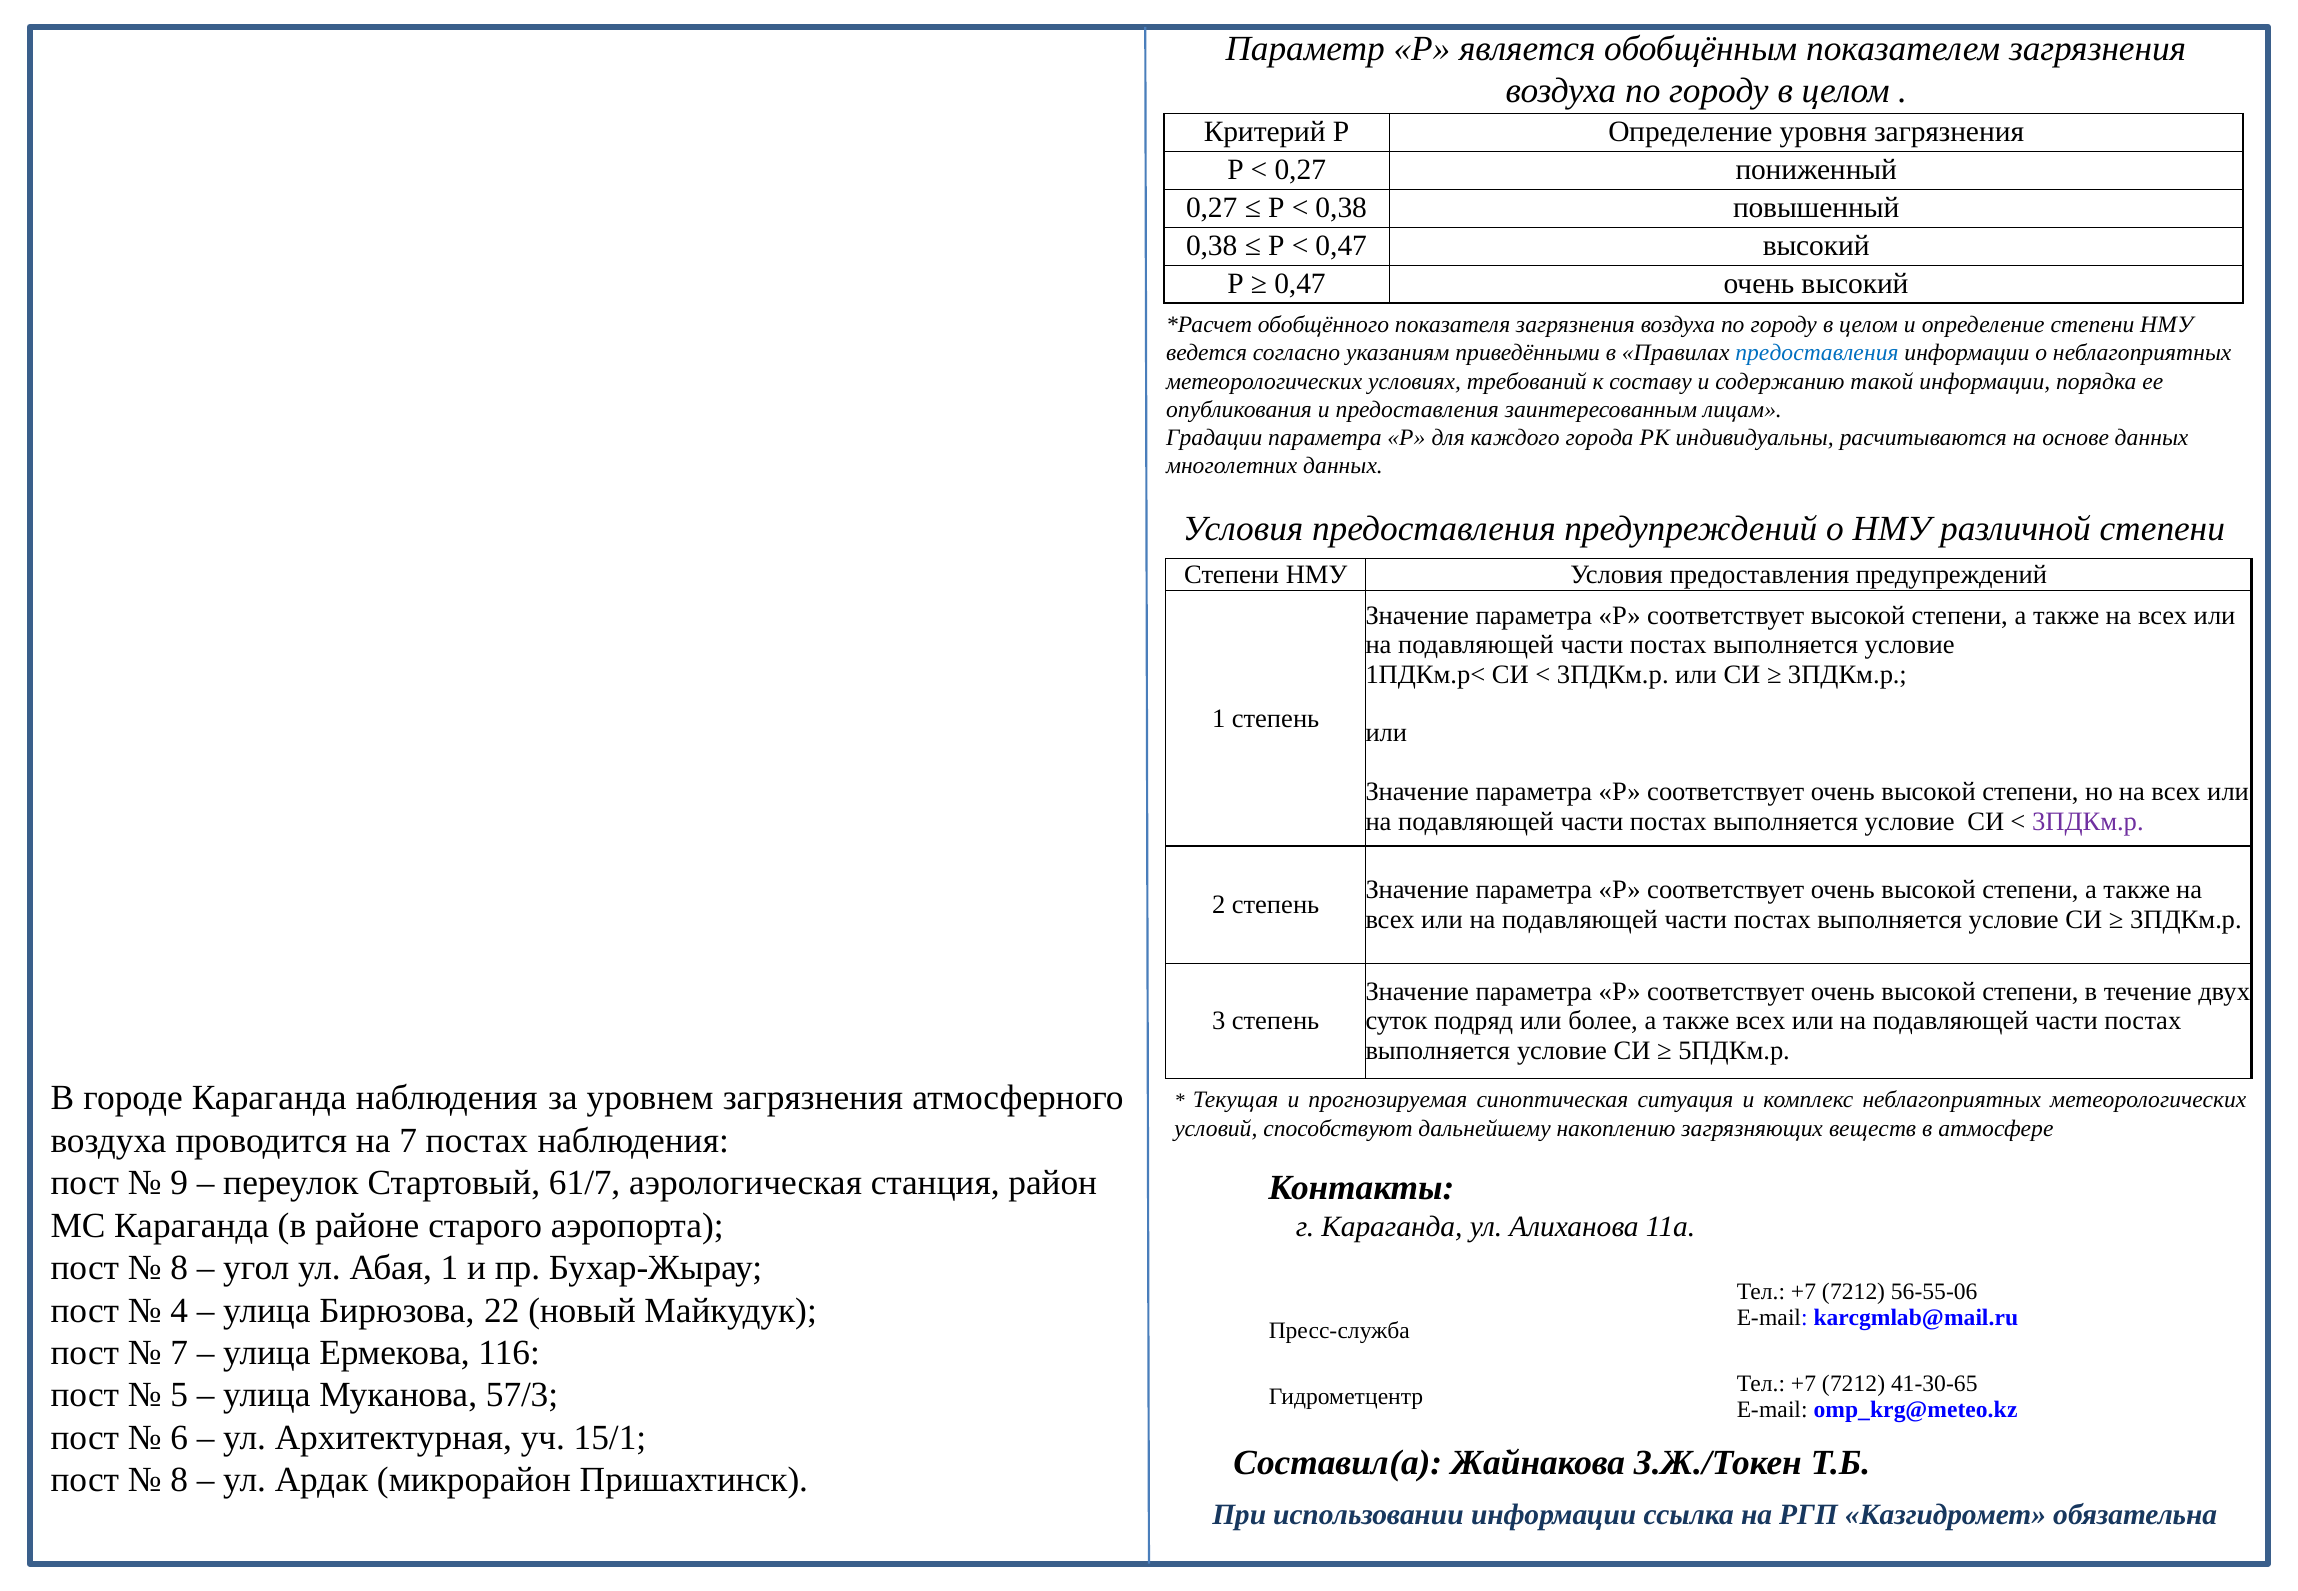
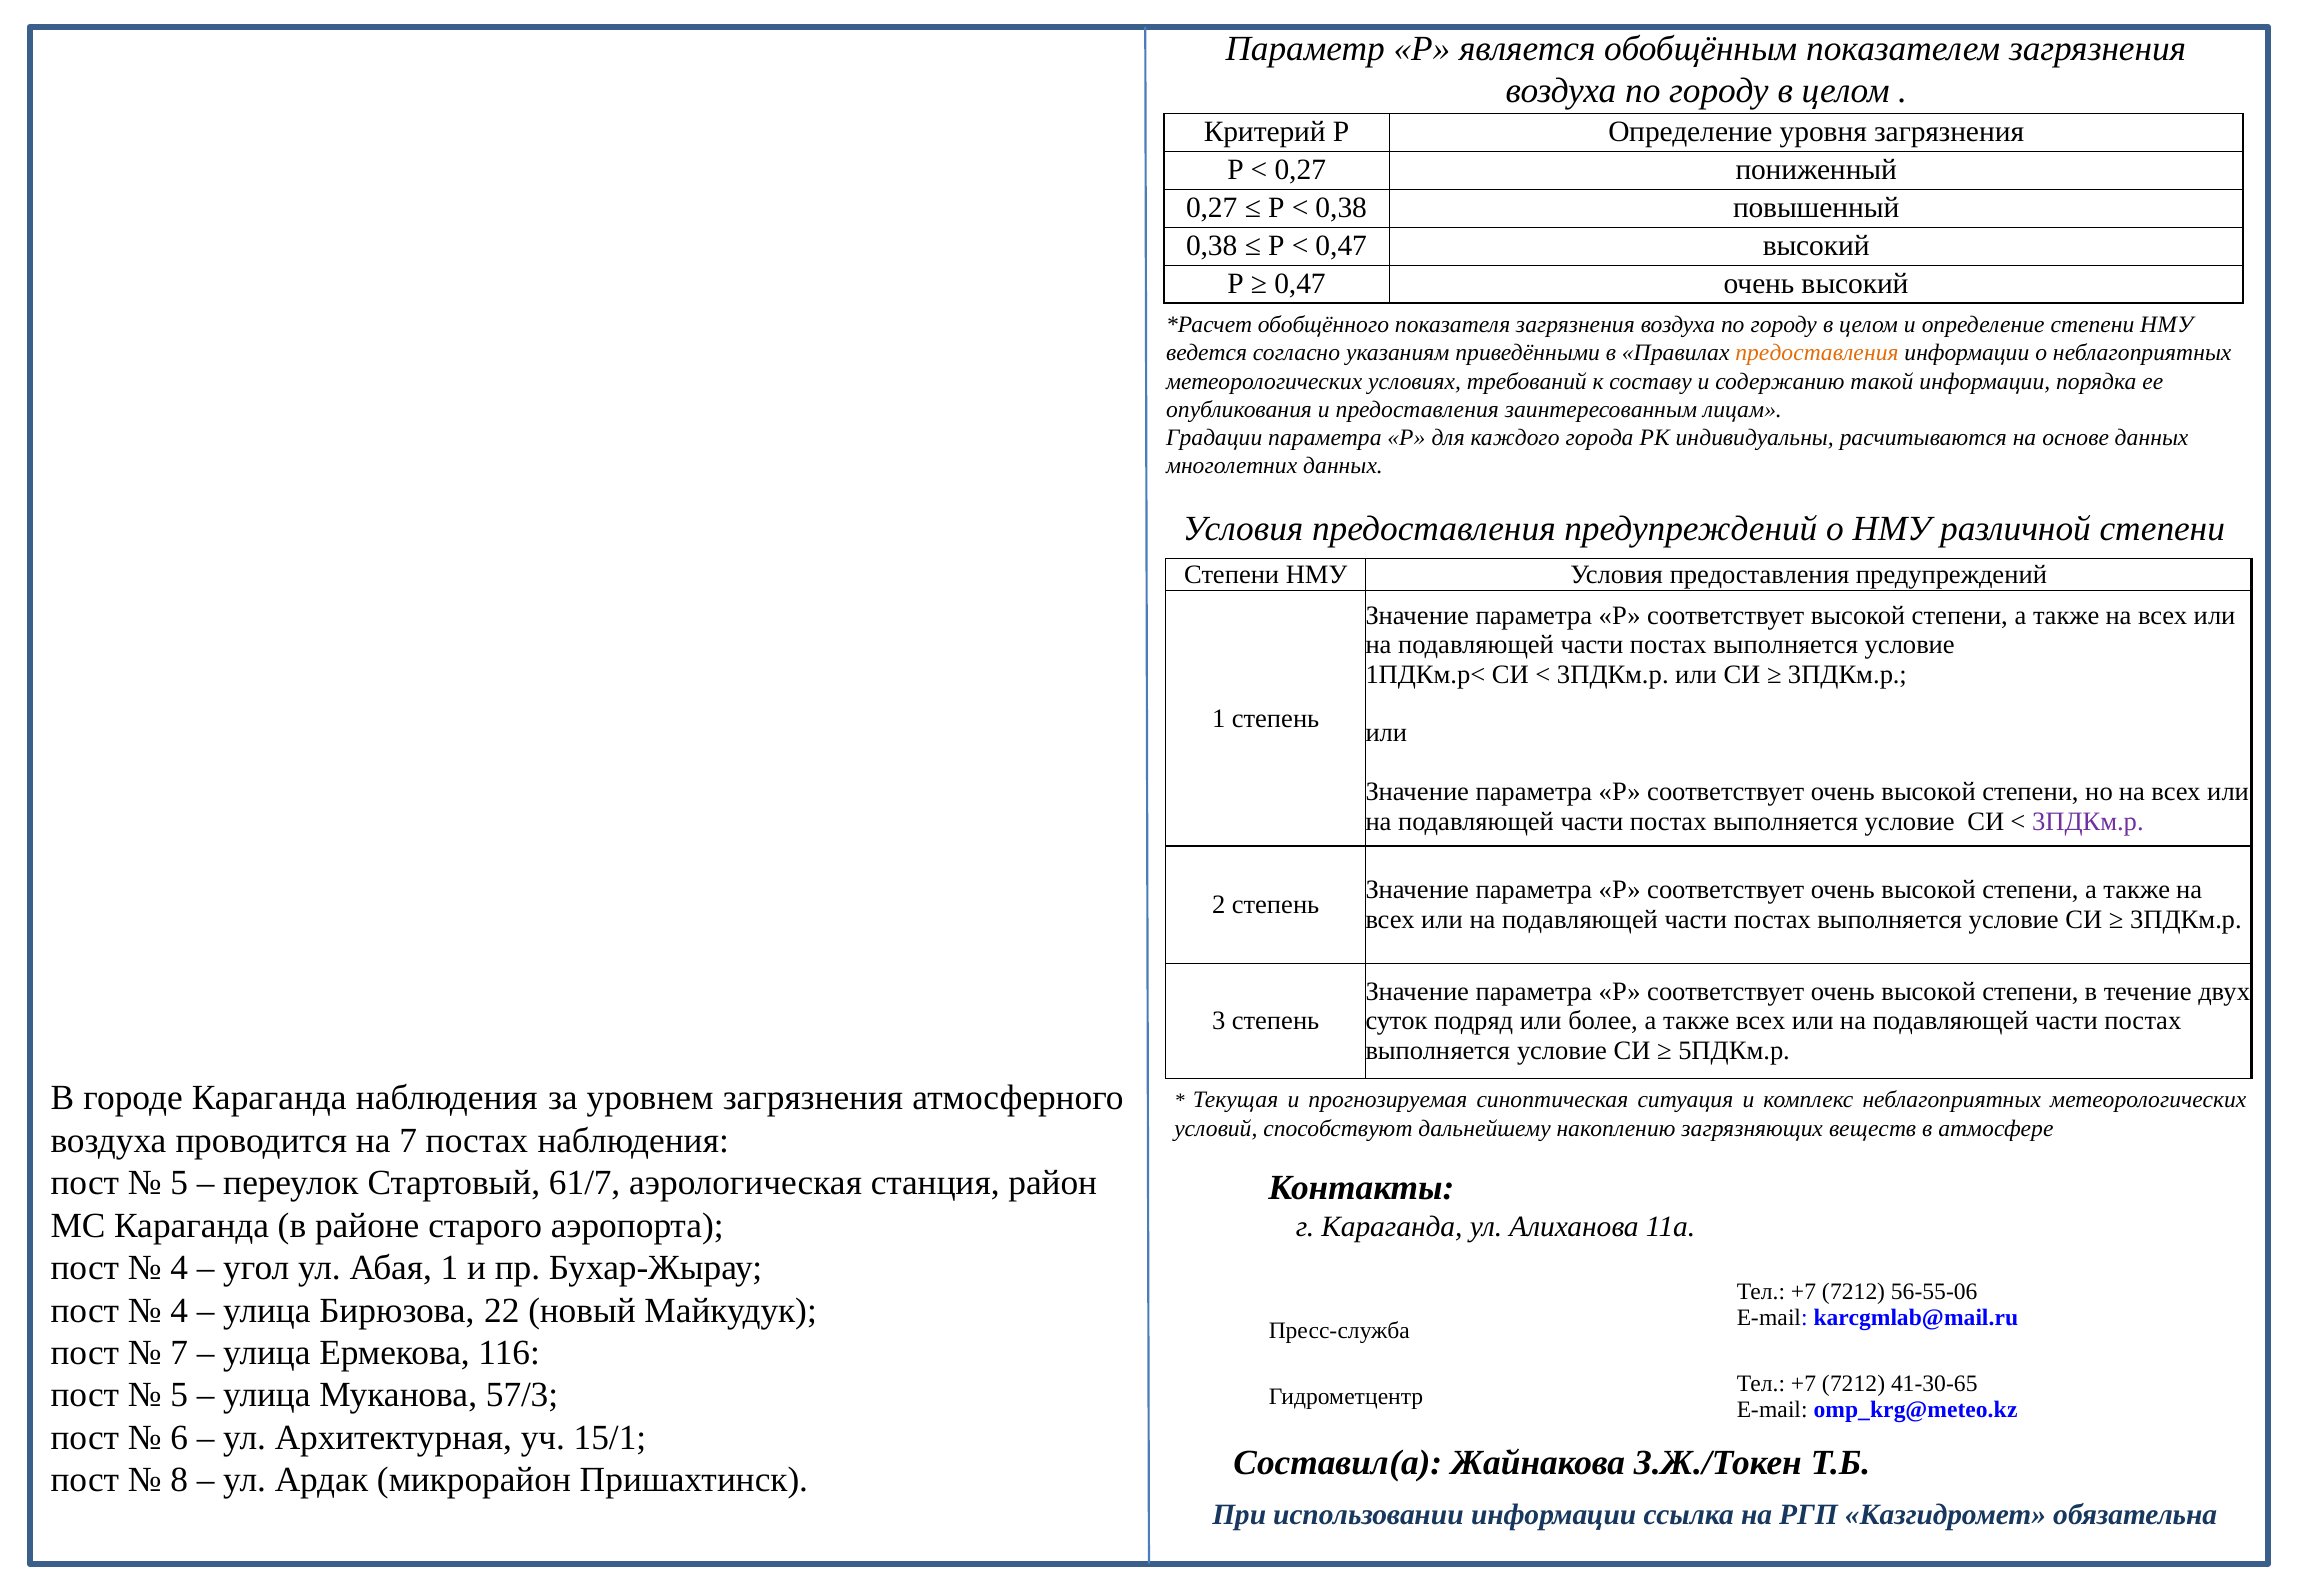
предоставления at (1817, 353) colour: blue -> orange
9 at (179, 1183): 9 -> 5
8 at (179, 1268): 8 -> 4
